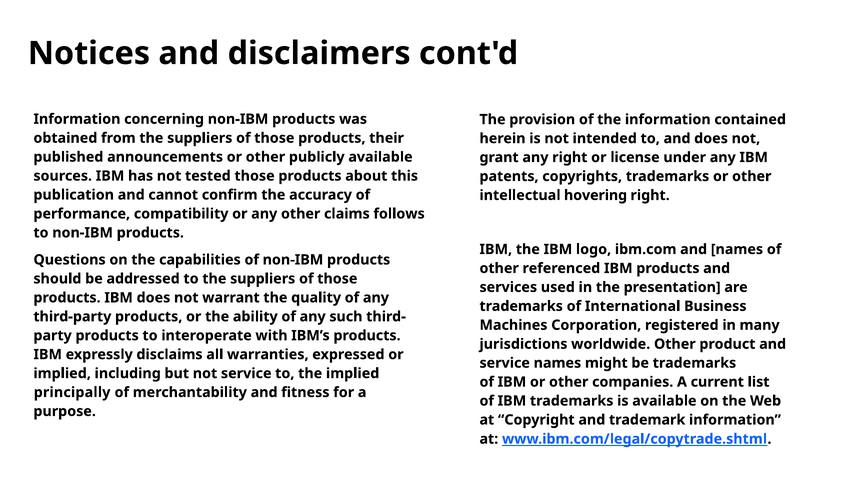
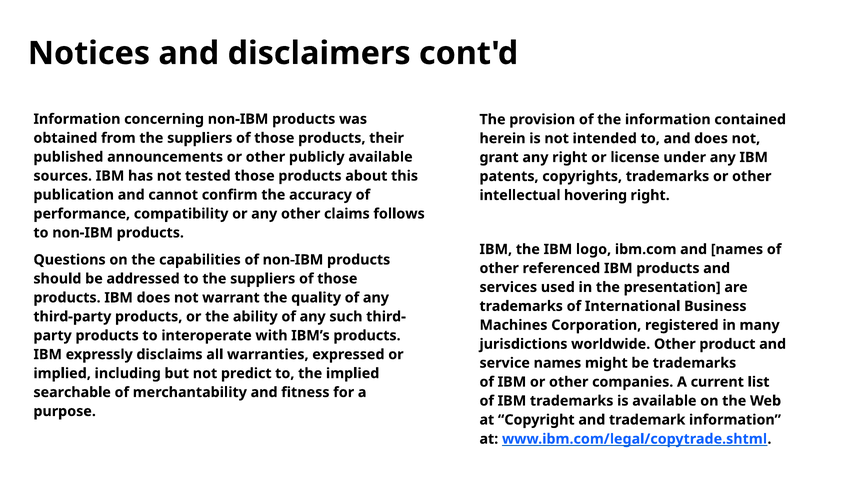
not service: service -> predict
principally: principally -> searchable
